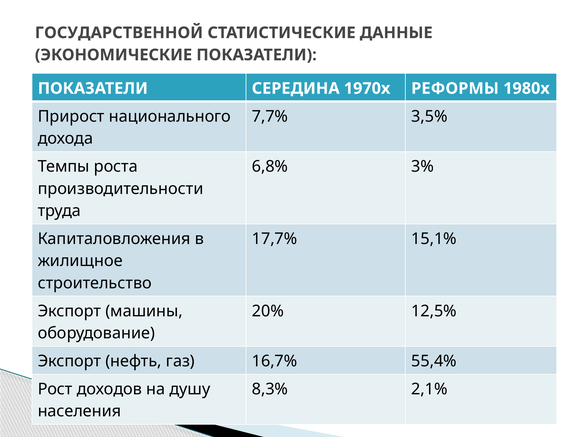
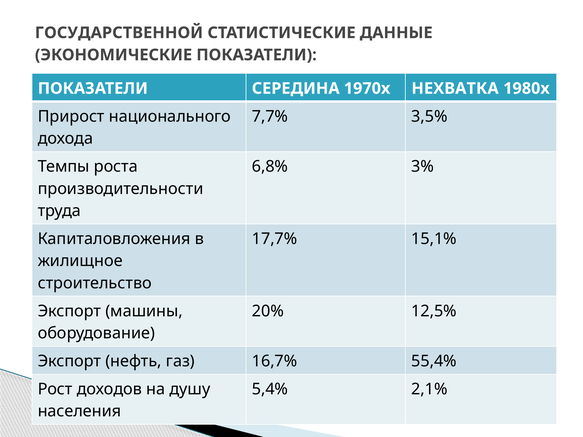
РЕФОРМЫ: РЕФОРМЫ -> НЕХВАТКА
8,3%: 8,3% -> 5,4%
